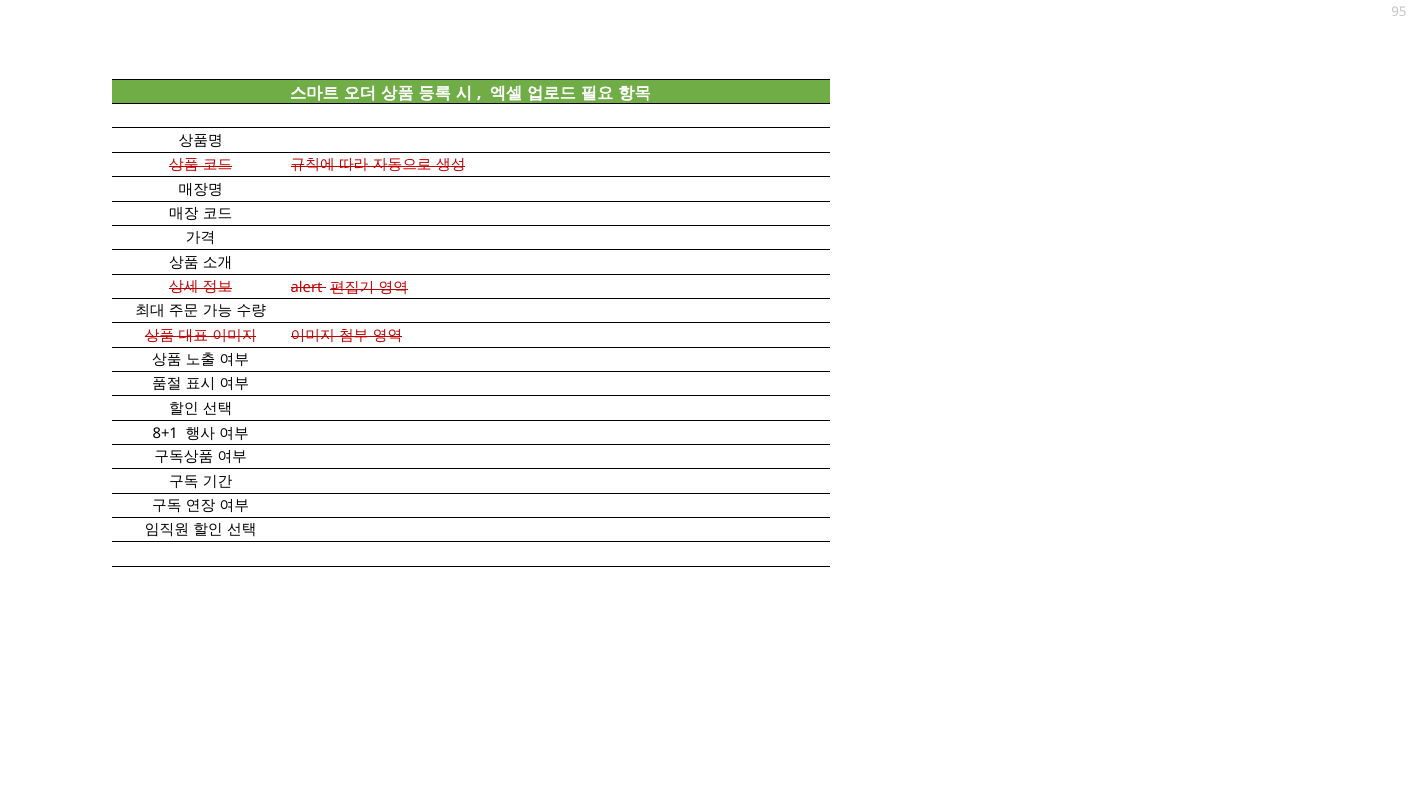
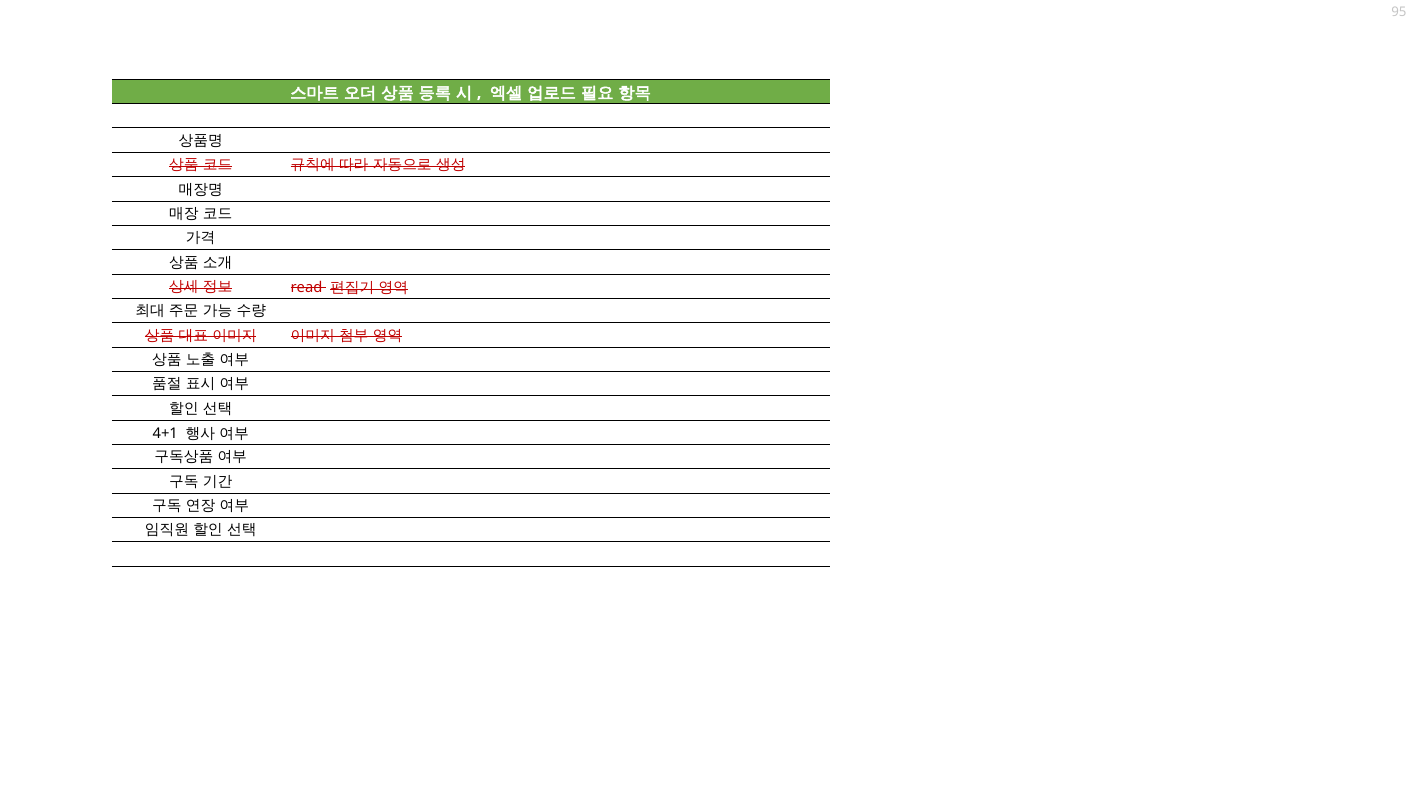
alert: alert -> read
8+1: 8+1 -> 4+1
